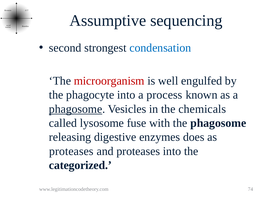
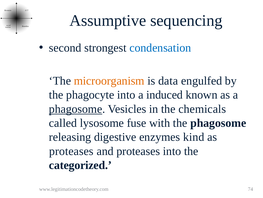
microorganism colour: red -> orange
well: well -> data
process: process -> induced
does: does -> kind
